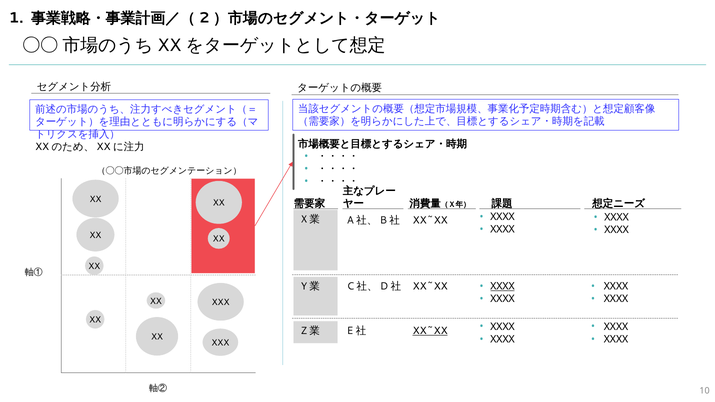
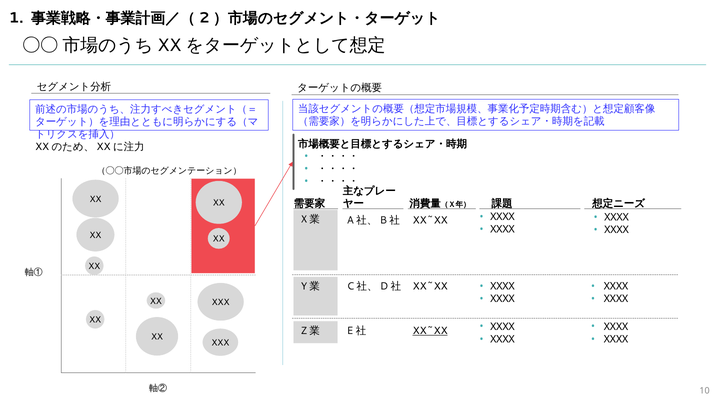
XXXX at (502, 287) underline: present -> none
